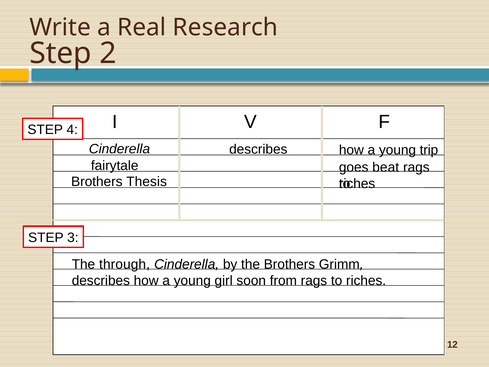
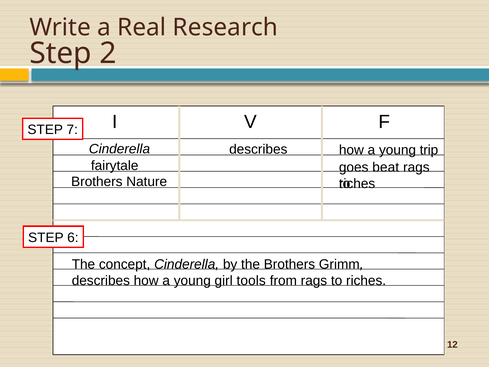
4: 4 -> 7
Thesis: Thesis -> Nature
3: 3 -> 6
through: through -> concept
soon: soon -> tools
